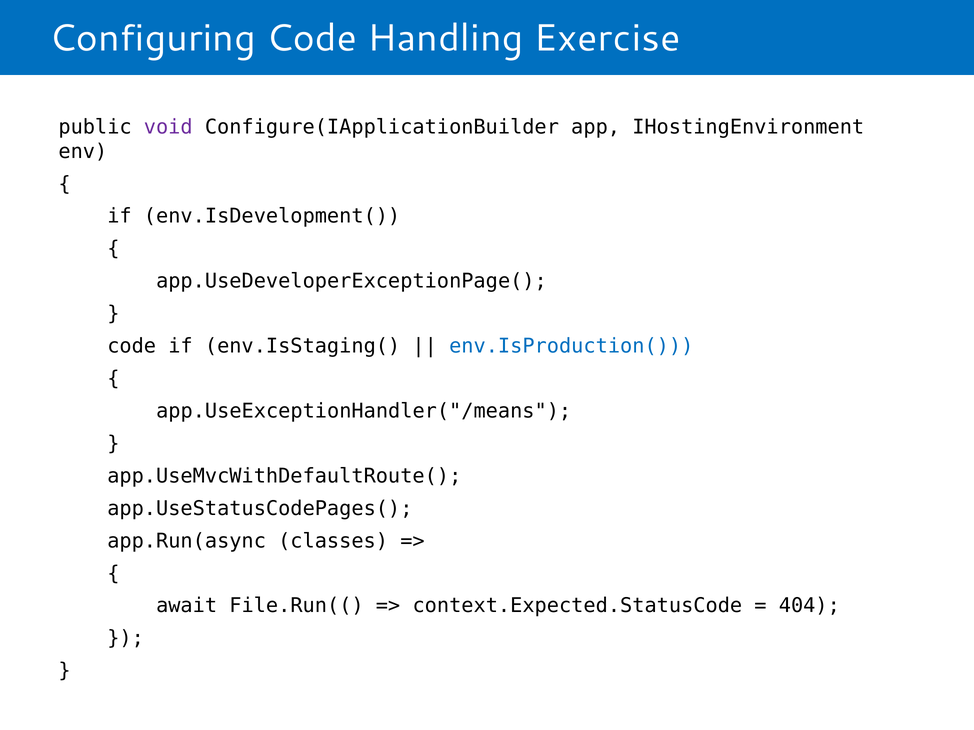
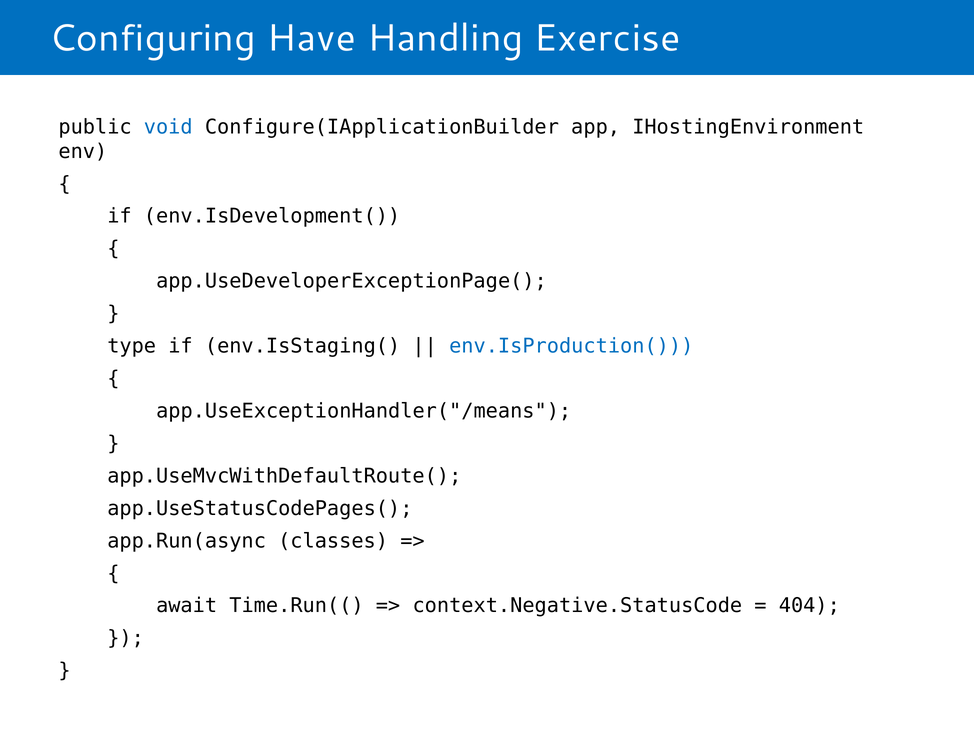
Configuring Code: Code -> Have
void colour: purple -> blue
code at (132, 346): code -> type
File.Run((: File.Run(( -> Time.Run((
context.Expected.StatusCode: context.Expected.StatusCode -> context.Negative.StatusCode
